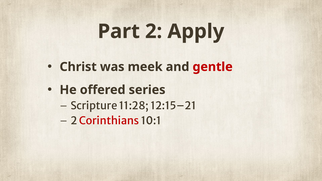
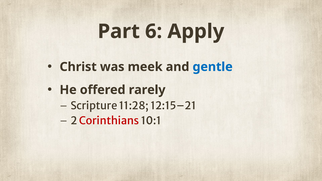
Part 2: 2 -> 6
gentle colour: red -> blue
series: series -> rarely
